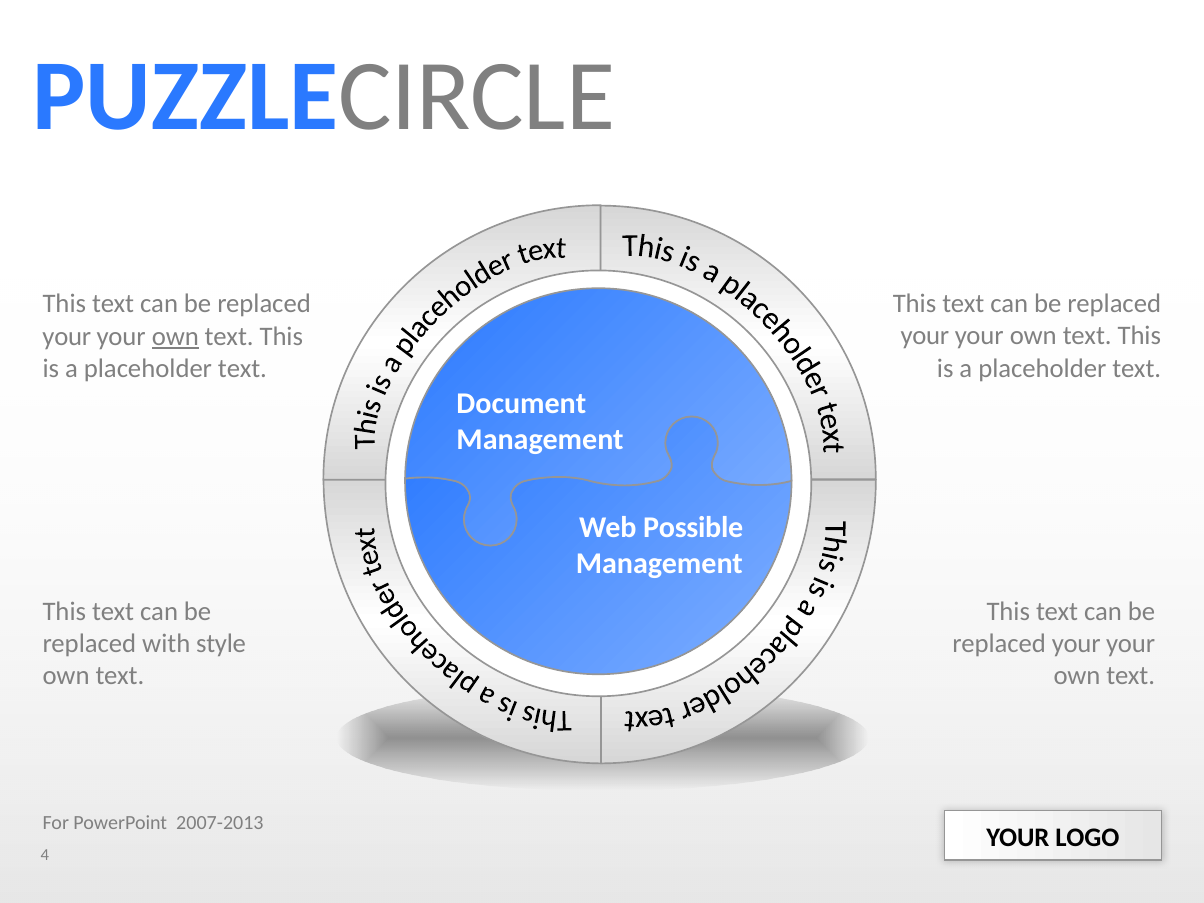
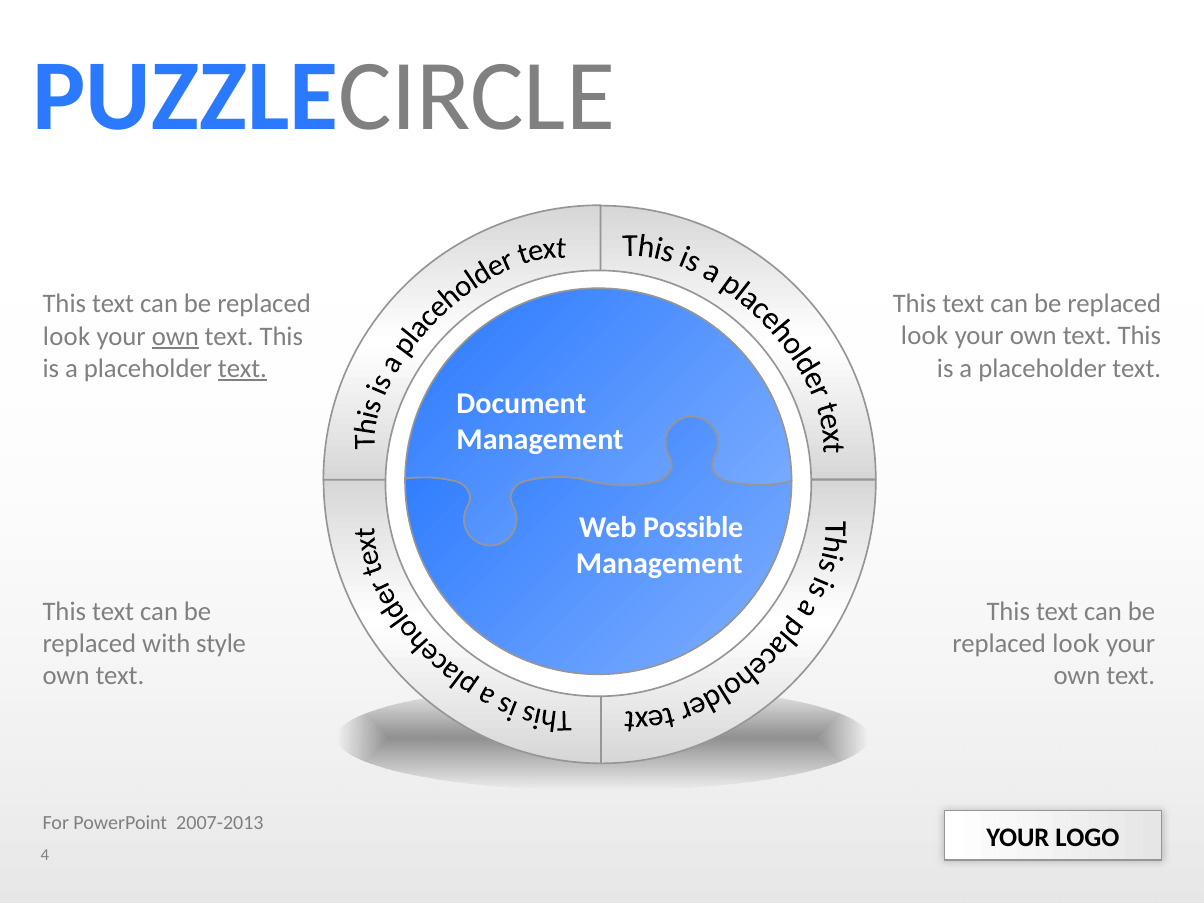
your at (67, 336): your -> look
your at (925, 336): your -> look
text at (242, 368) underline: none -> present
your at (1076, 644): your -> look
